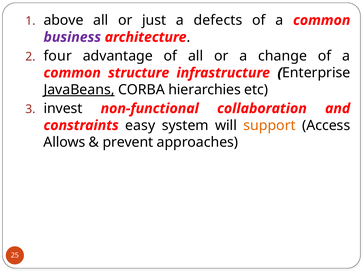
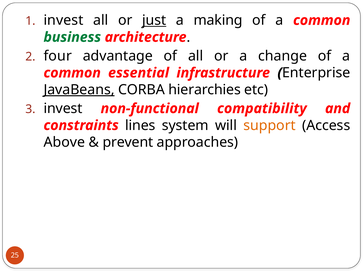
above at (64, 20): above -> invest
just underline: none -> present
defects: defects -> making
business colour: purple -> green
structure: structure -> essential
collaboration: collaboration -> compatibility
easy: easy -> lines
Allows: Allows -> Above
